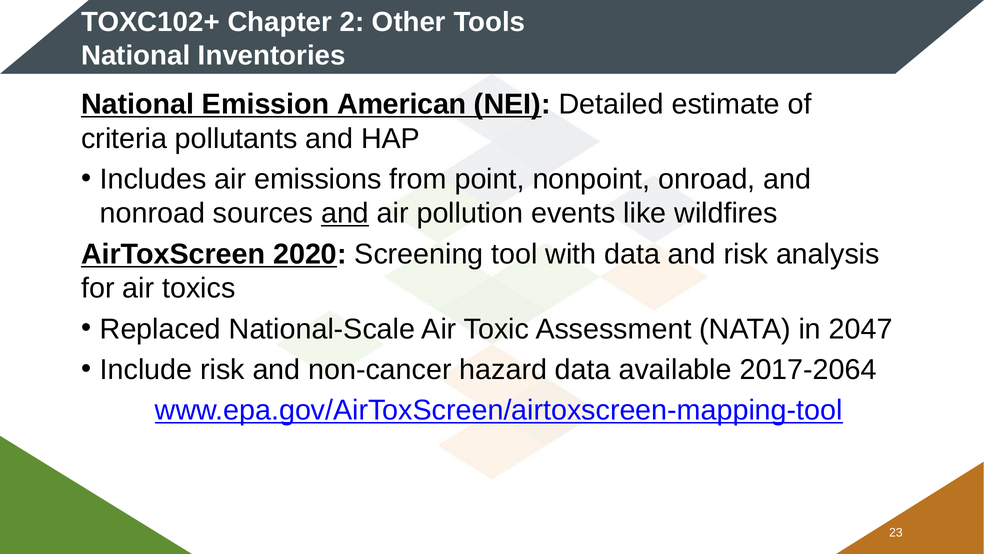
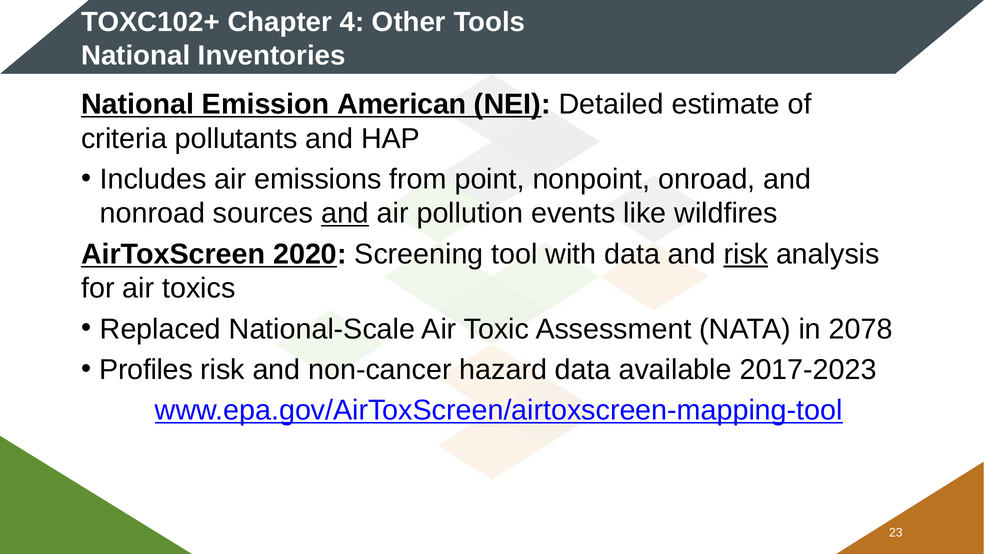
2: 2 -> 4
risk at (746, 254) underline: none -> present
2047: 2047 -> 2078
Include: Include -> Profiles
2017-2064: 2017-2064 -> 2017-2023
